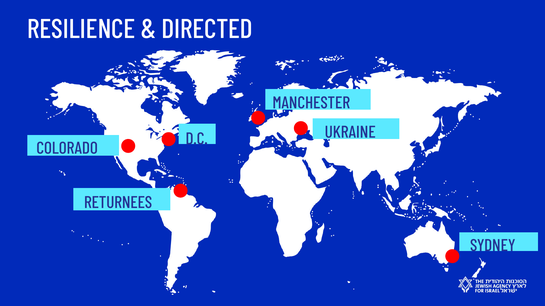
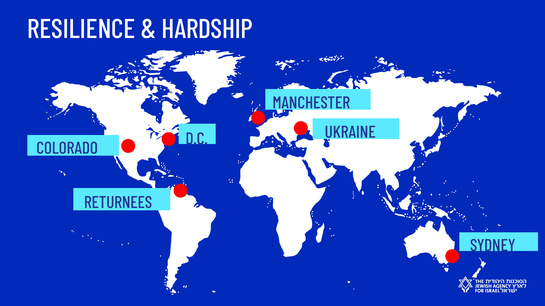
DIRECTED: DIRECTED -> HARDSHIP
